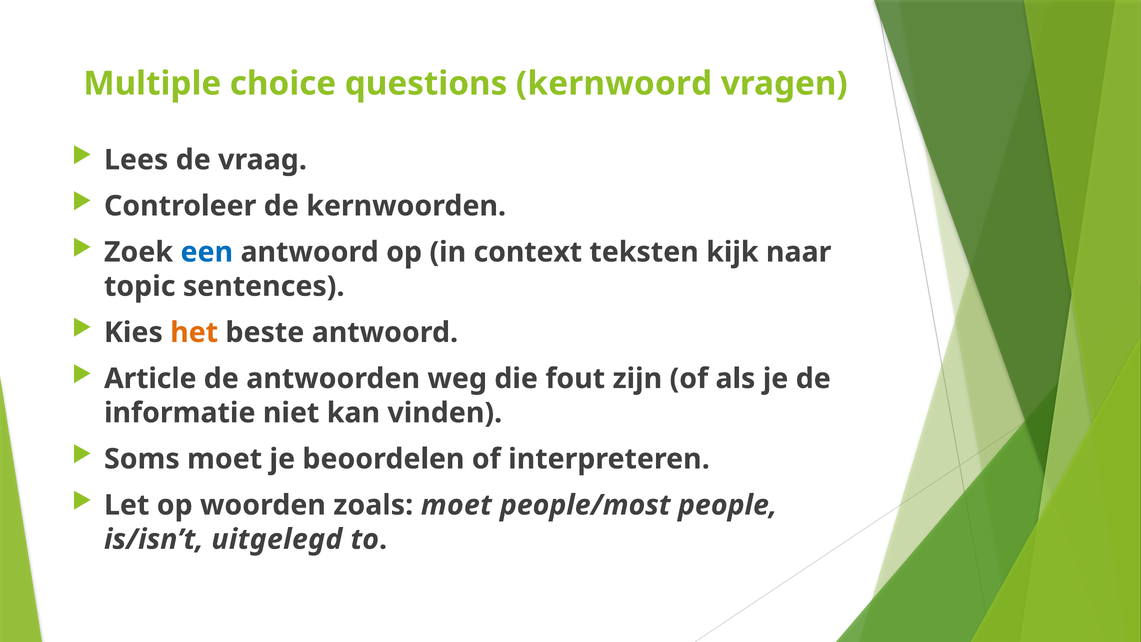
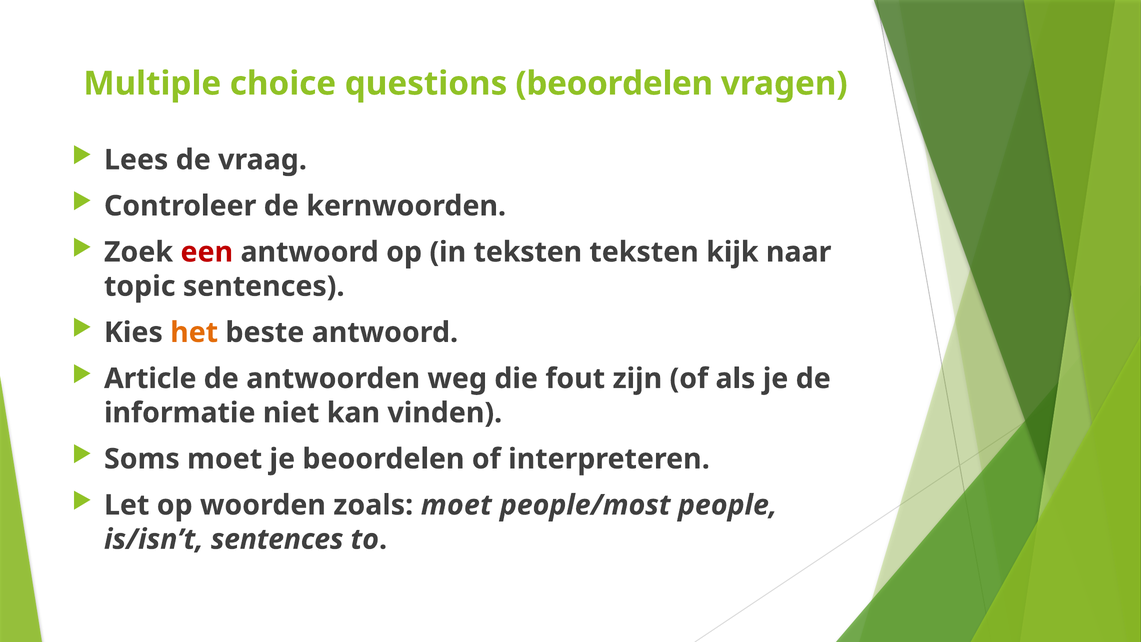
questions kernwoord: kernwoord -> beoordelen
een colour: blue -> red
in context: context -> teksten
is/isn’t uitgelegd: uitgelegd -> sentences
